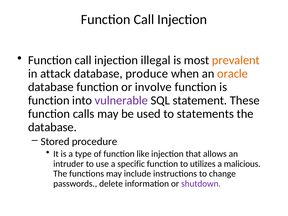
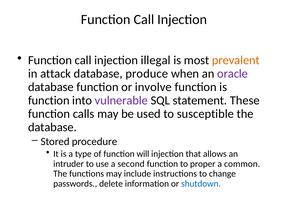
oracle colour: orange -> purple
statements: statements -> susceptible
like: like -> will
specific: specific -> second
utilizes: utilizes -> proper
malicious: malicious -> common
shutdown colour: purple -> blue
